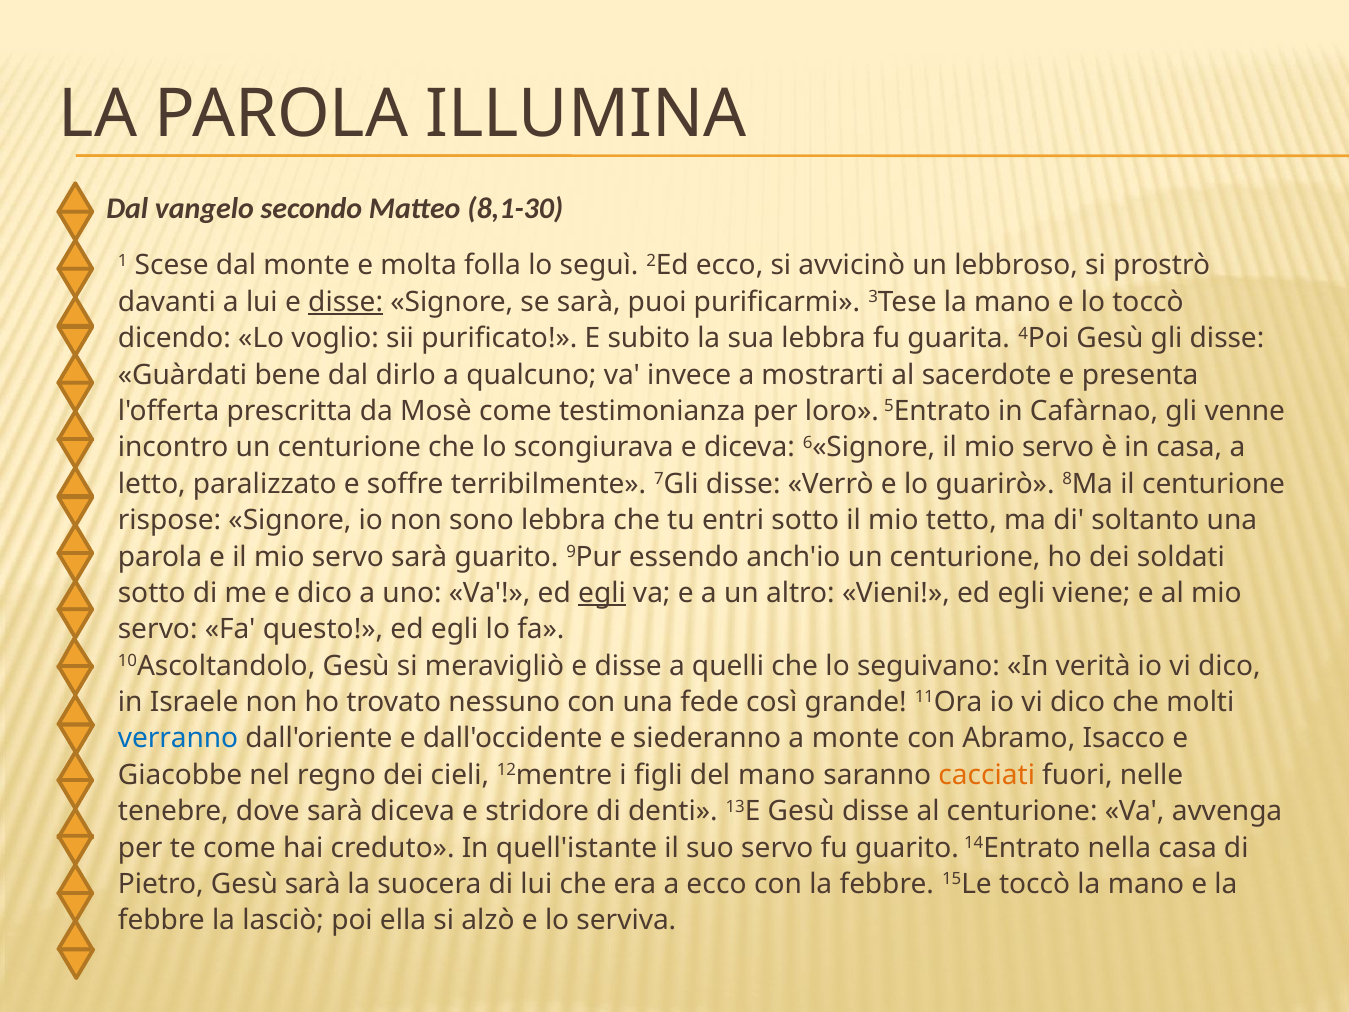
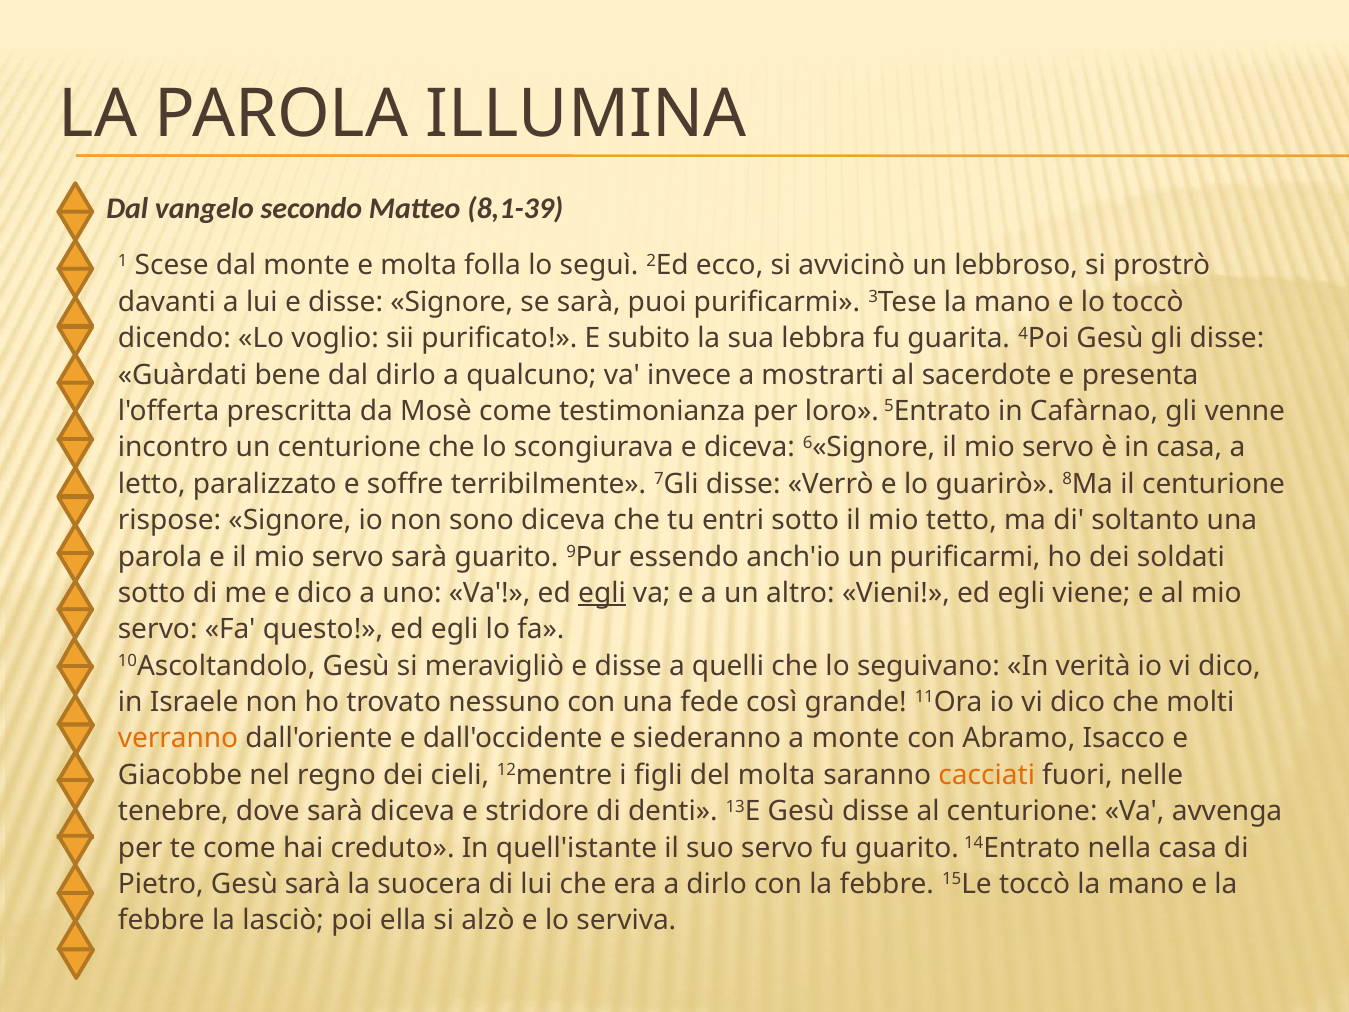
8,1-30: 8,1-30 -> 8,1-39
disse at (346, 302) underline: present -> none
sono lebbra: lebbra -> diceva
anch'io un centurione: centurione -> purificarmi
verranno colour: blue -> orange
del mano: mano -> molta
a ecco: ecco -> dirlo
